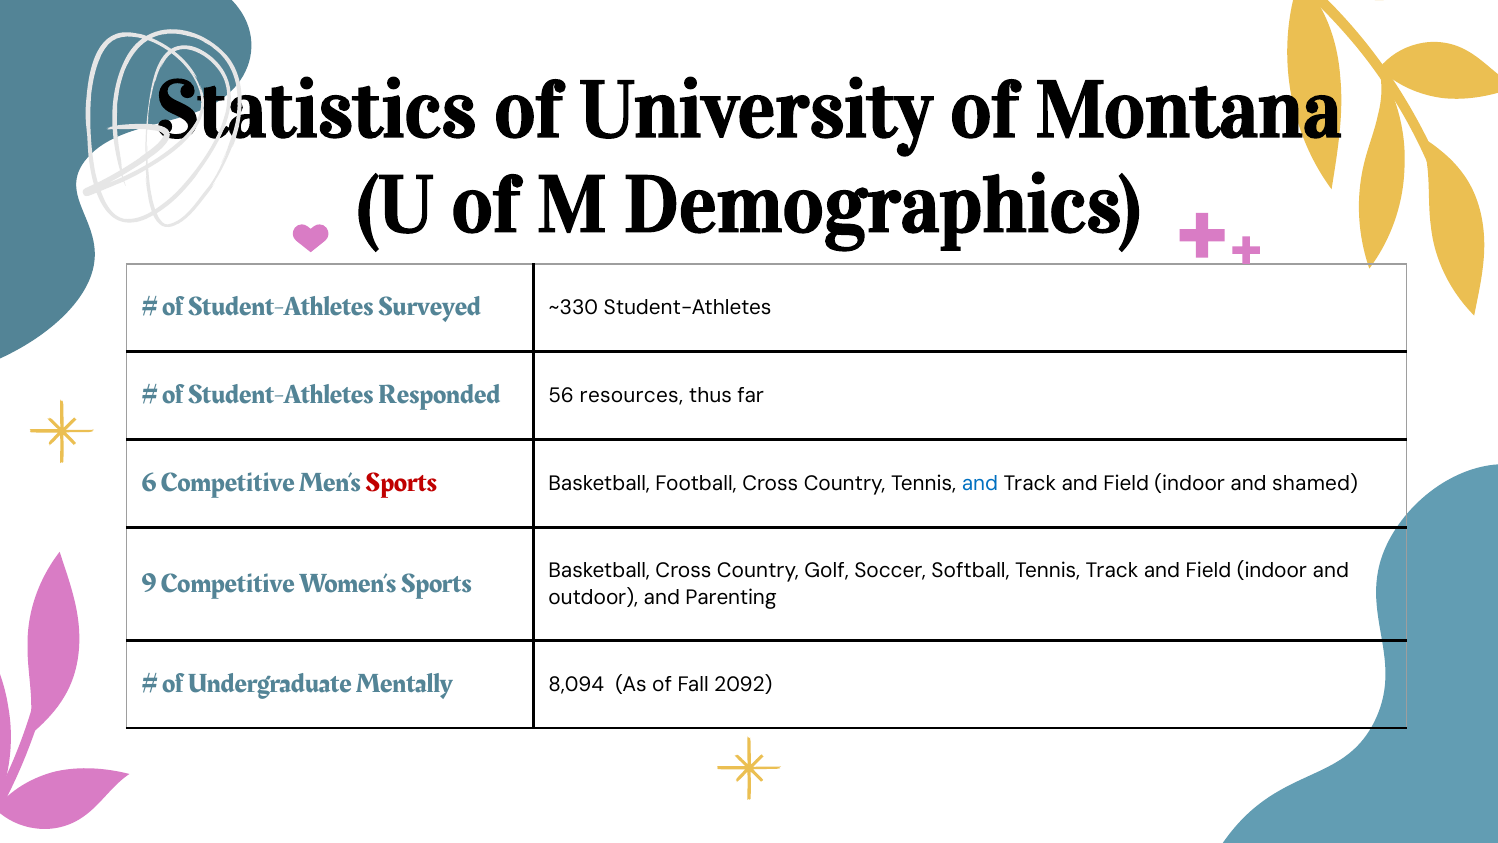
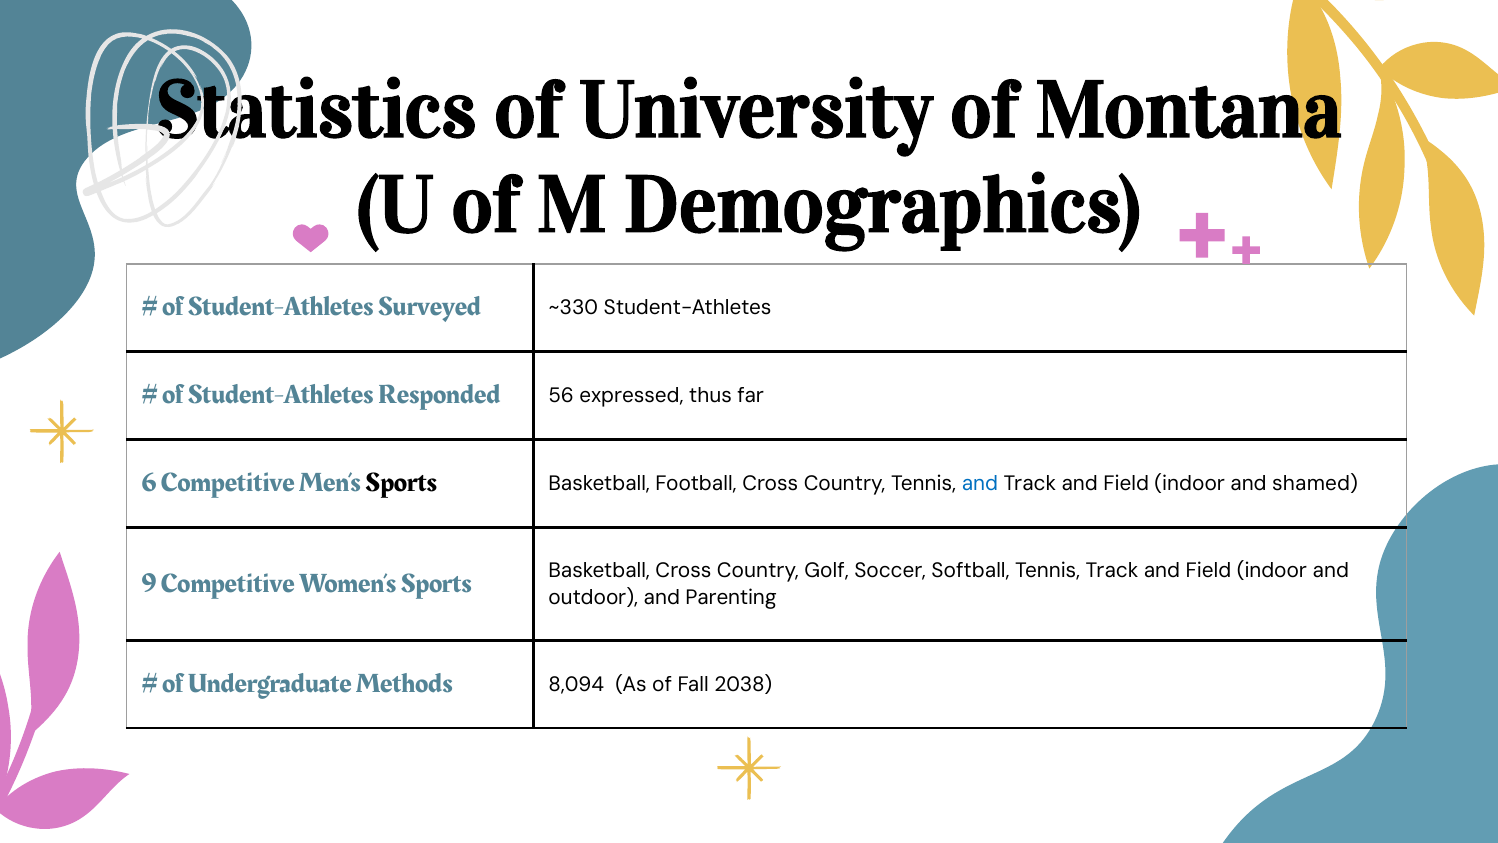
resources: resources -> expressed
Sports at (401, 483) colour: red -> black
Mentally: Mentally -> Methods
2092: 2092 -> 2038
